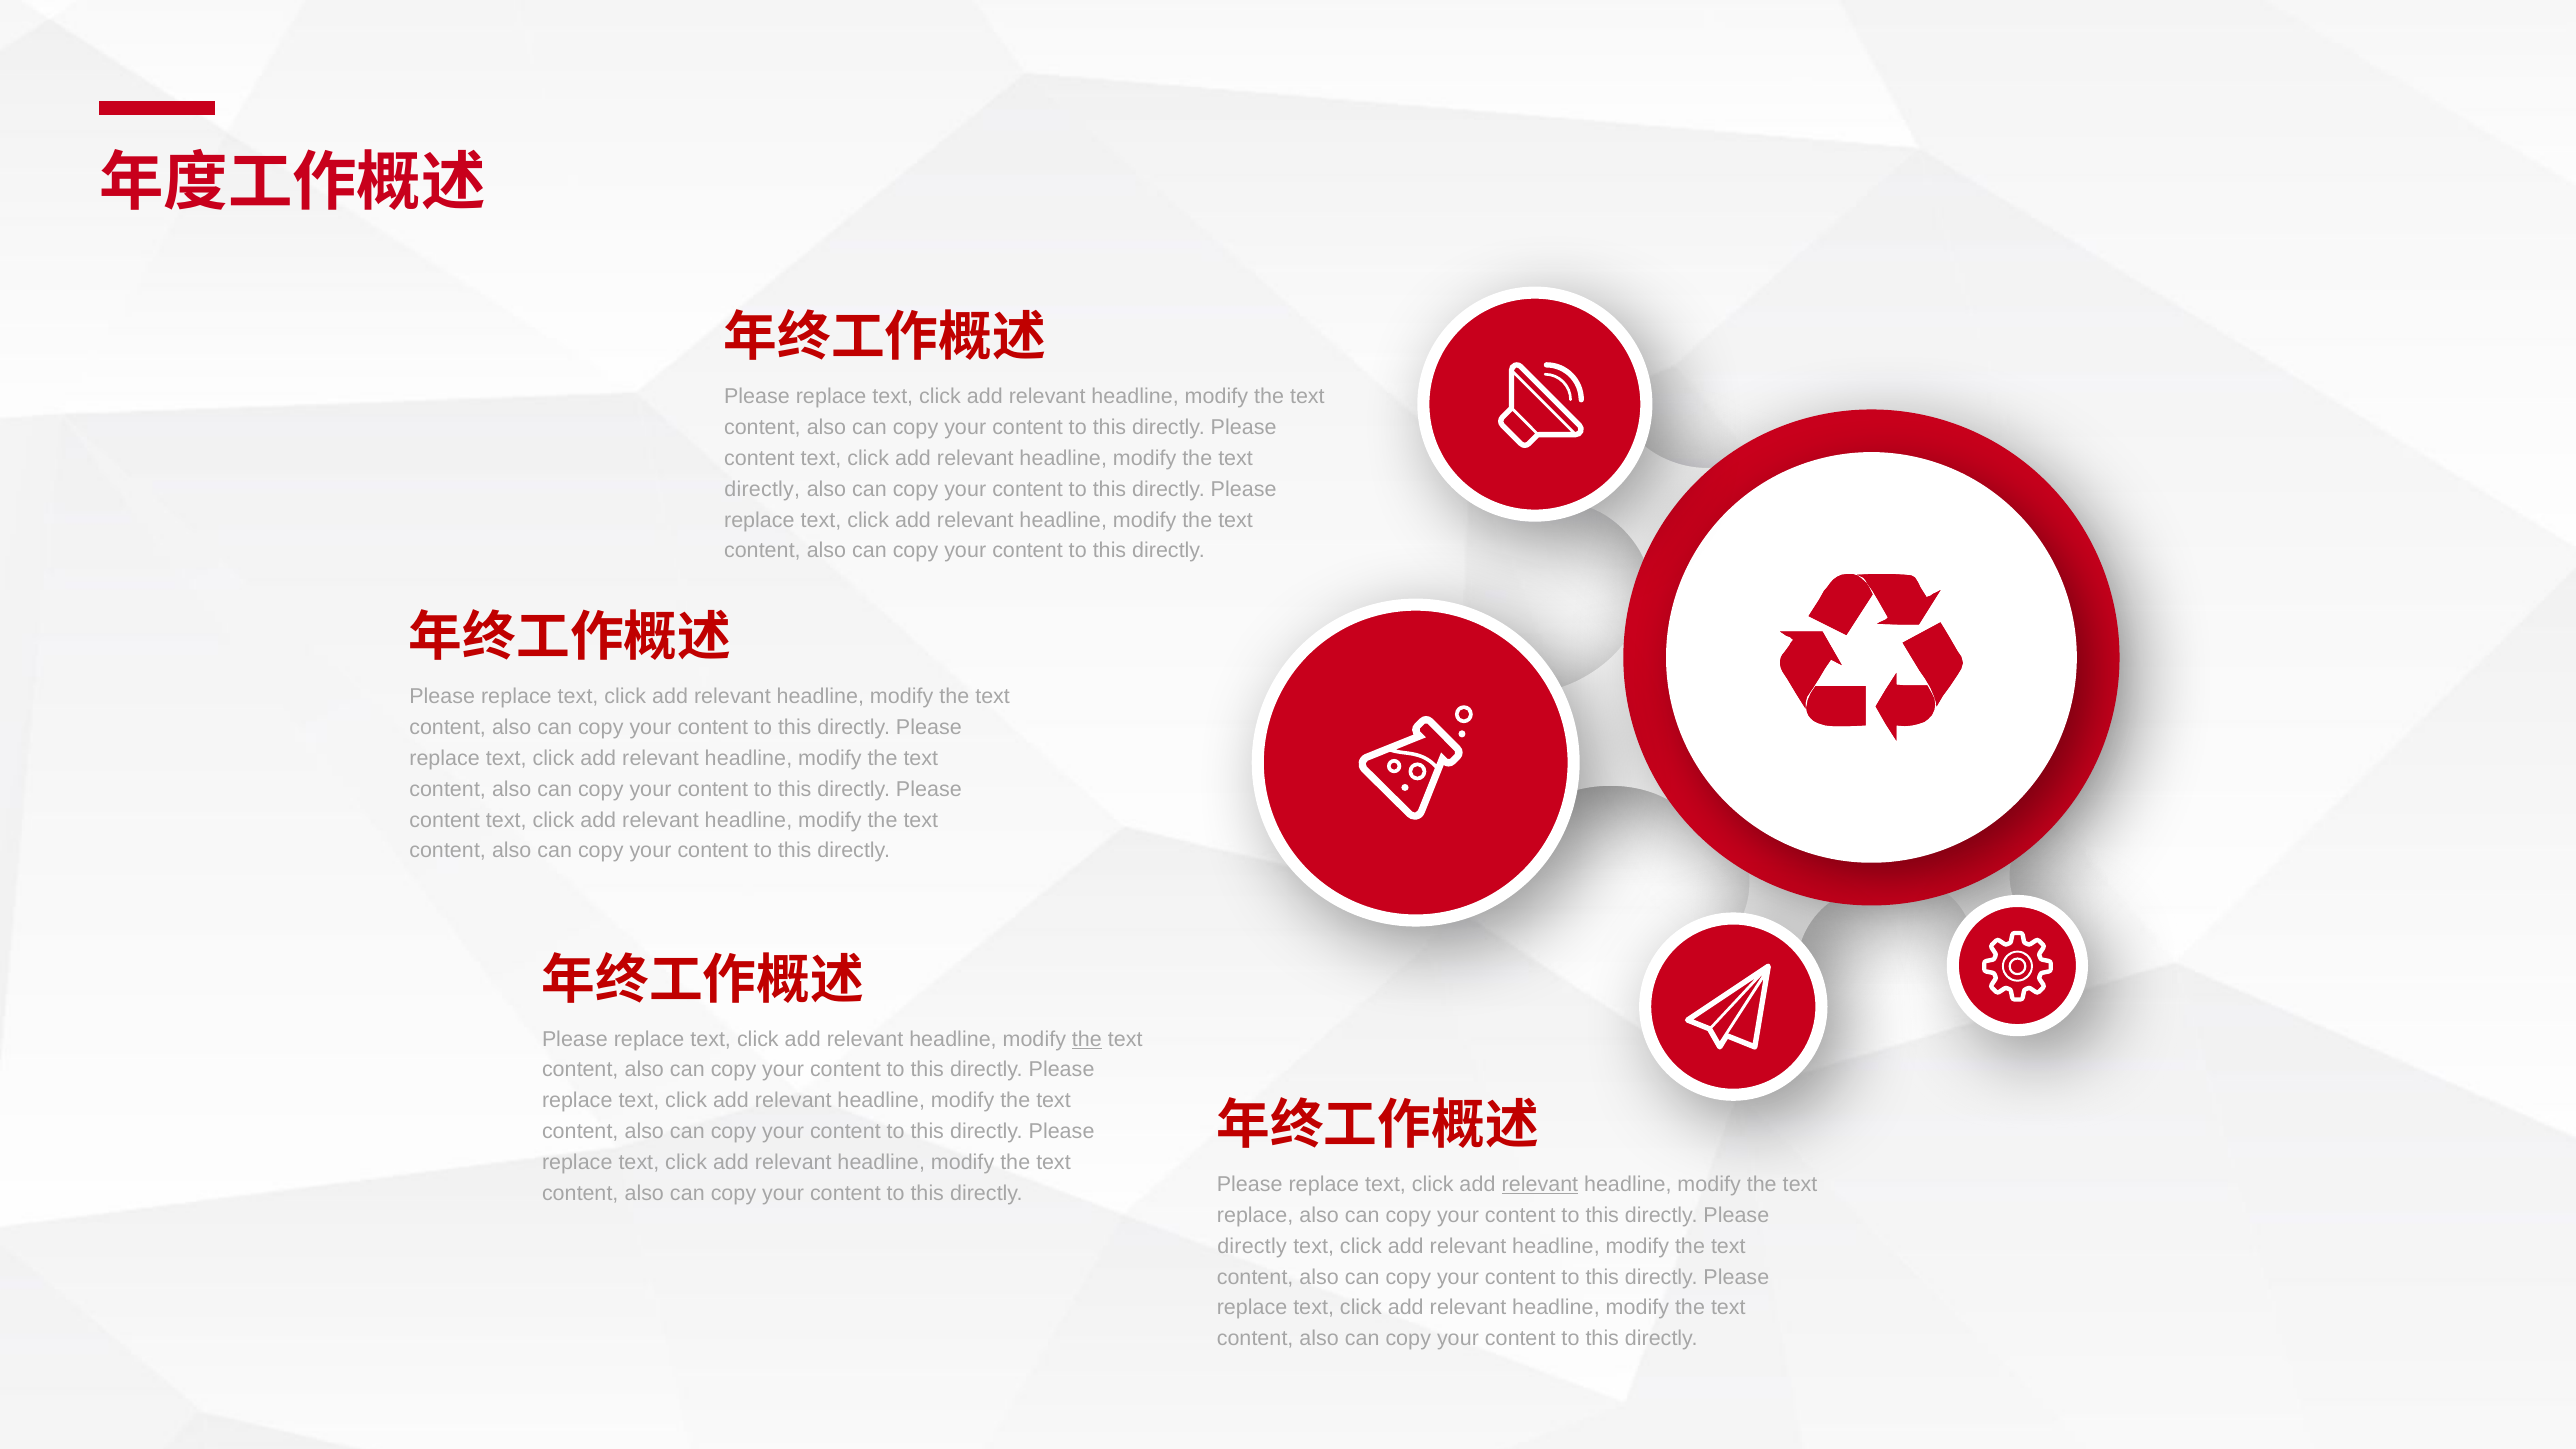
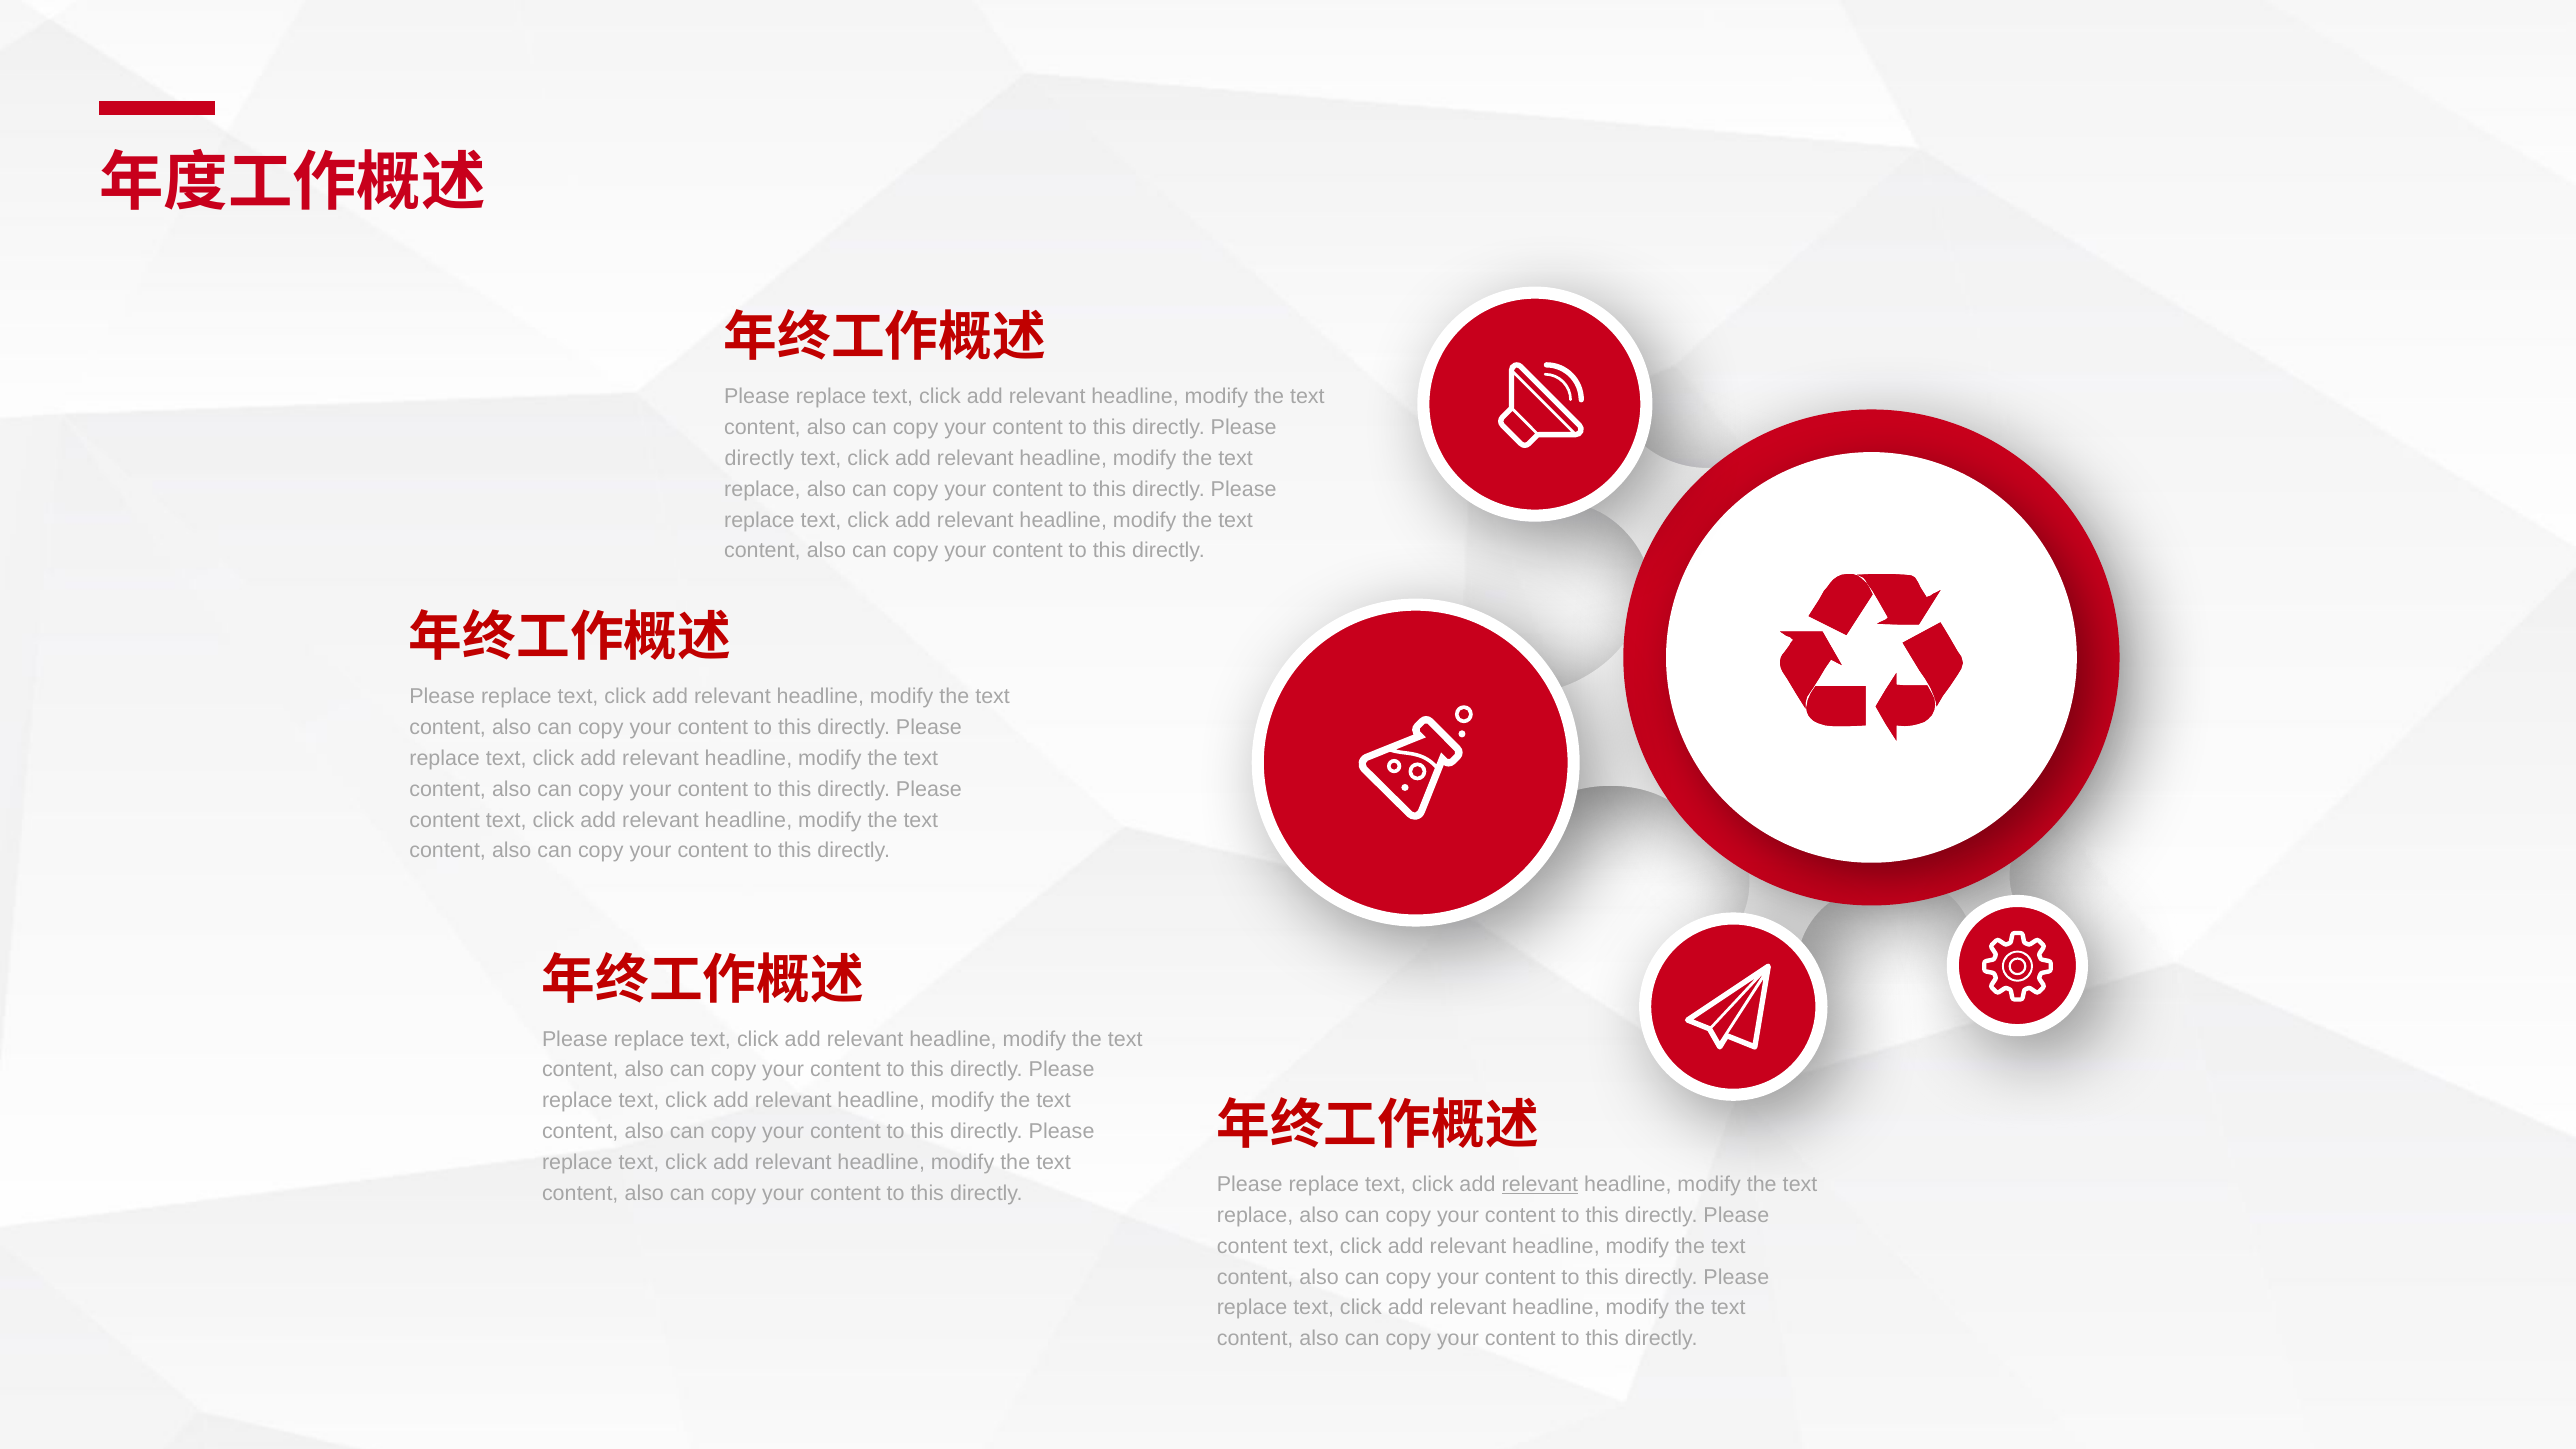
content at (759, 458): content -> directly
directly at (762, 489): directly -> replace
the at (1087, 1039) underline: present -> none
directly at (1252, 1246): directly -> content
